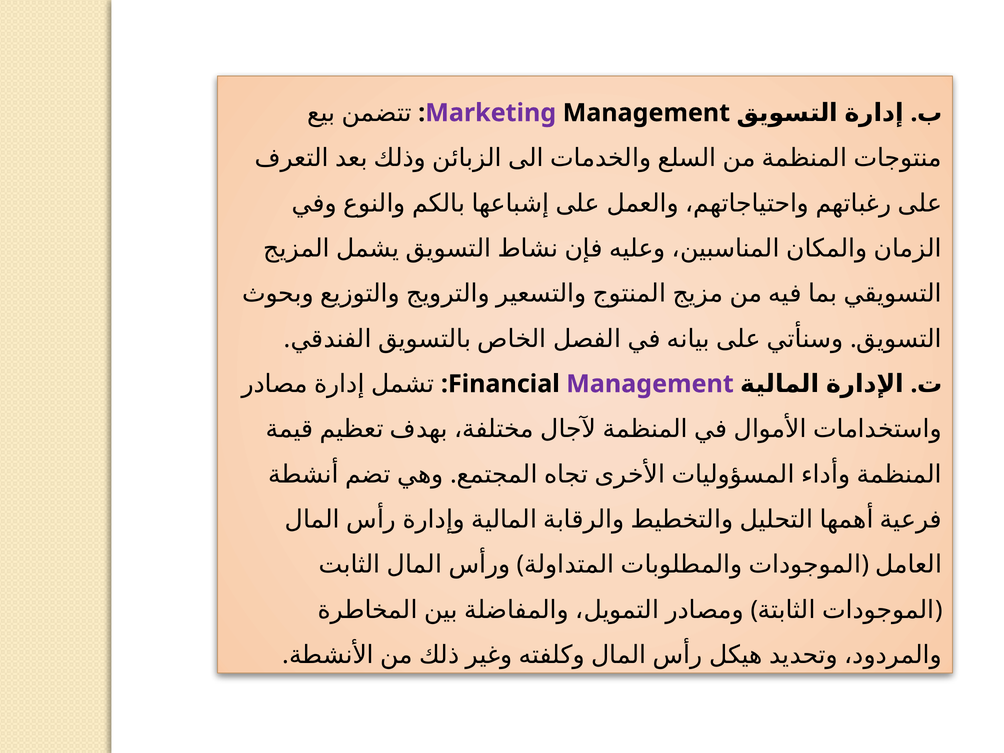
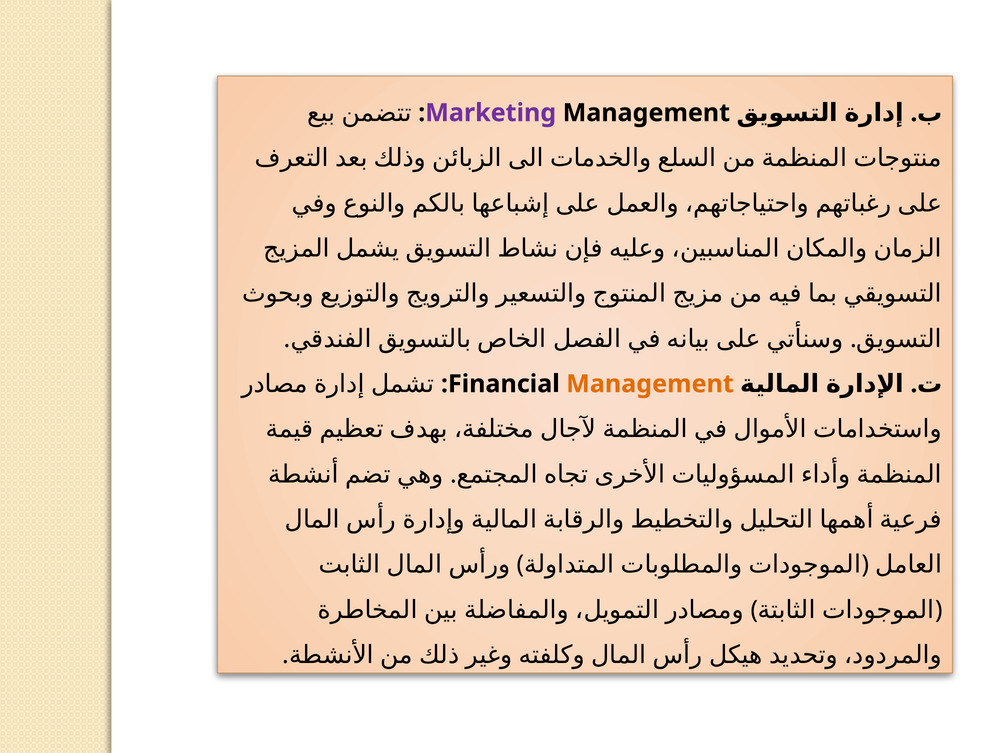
Management at (650, 384) colour: purple -> orange
